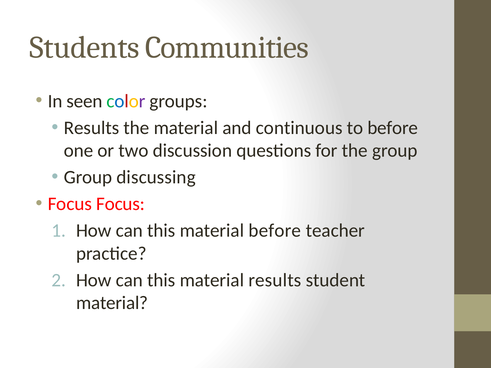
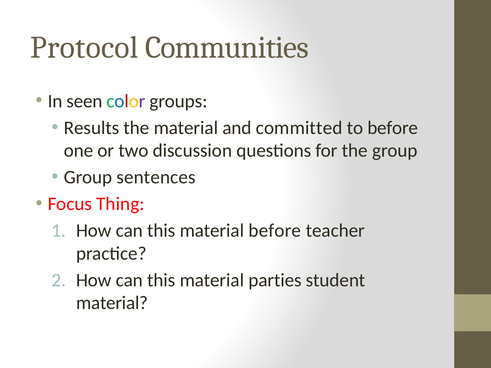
Students: Students -> Protocol
continuous: continuous -> committed
discussing: discussing -> sentences
Focus Focus: Focus -> Thing
material results: results -> parties
